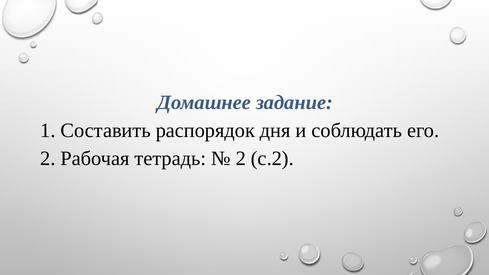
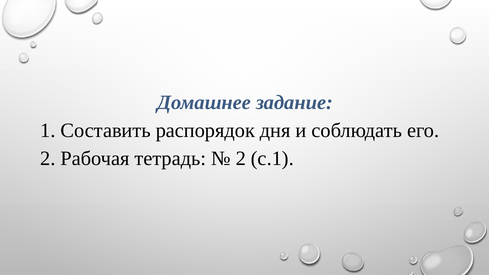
с.2: с.2 -> с.1
